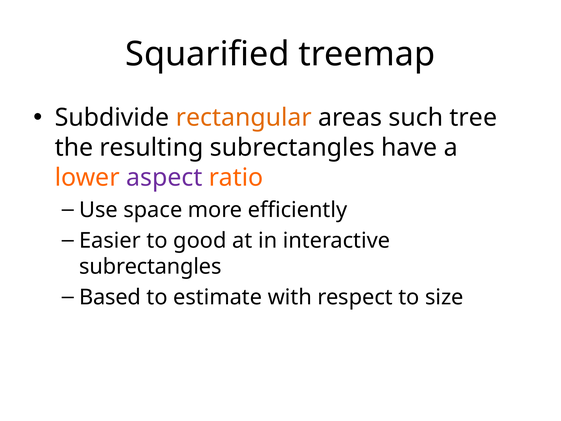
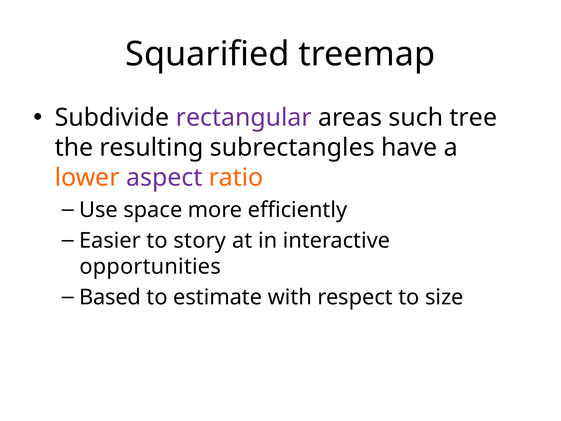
rectangular colour: orange -> purple
good: good -> story
subrectangles at (150, 267): subrectangles -> opportunities
